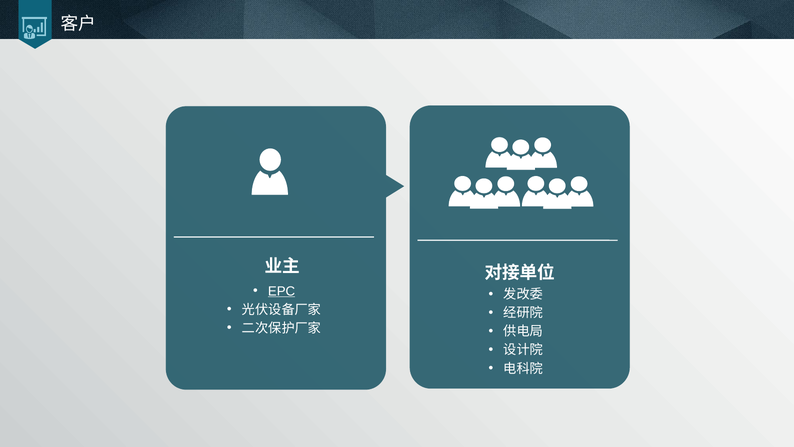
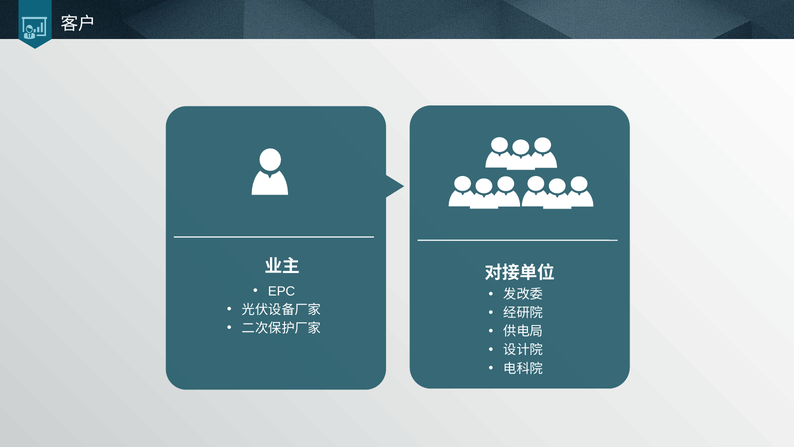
EPC underline: present -> none
